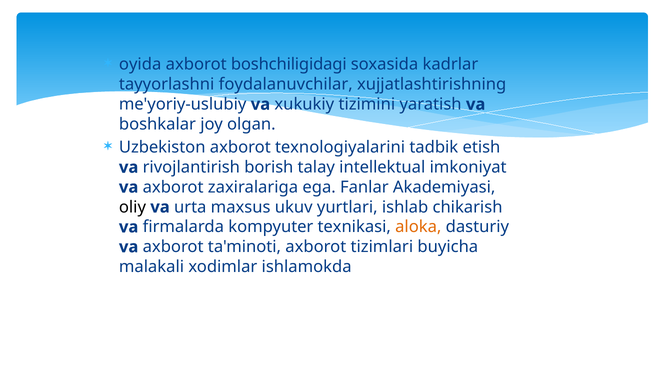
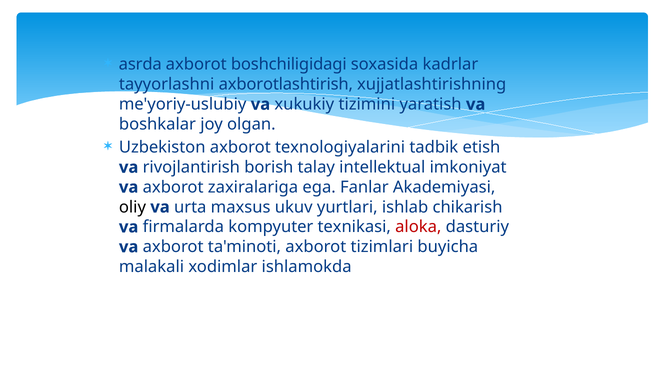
oyida: oyida -> asrda
foydalanuvchilar: foydalanuvchilar -> axborotlashtirish
aloka colour: orange -> red
